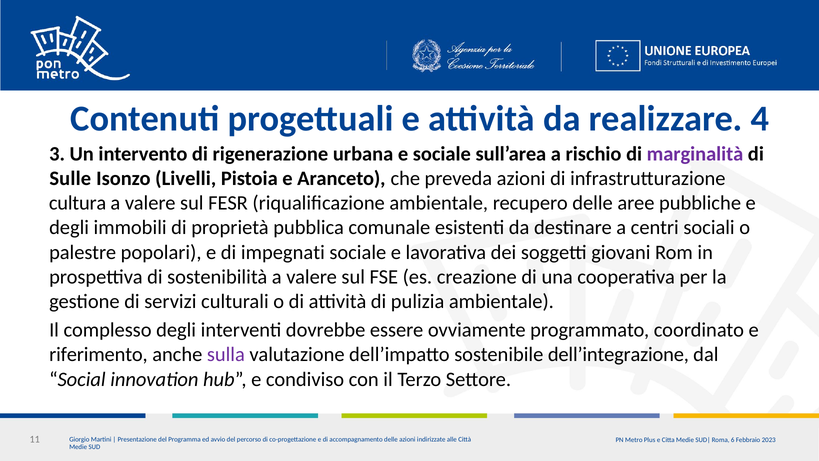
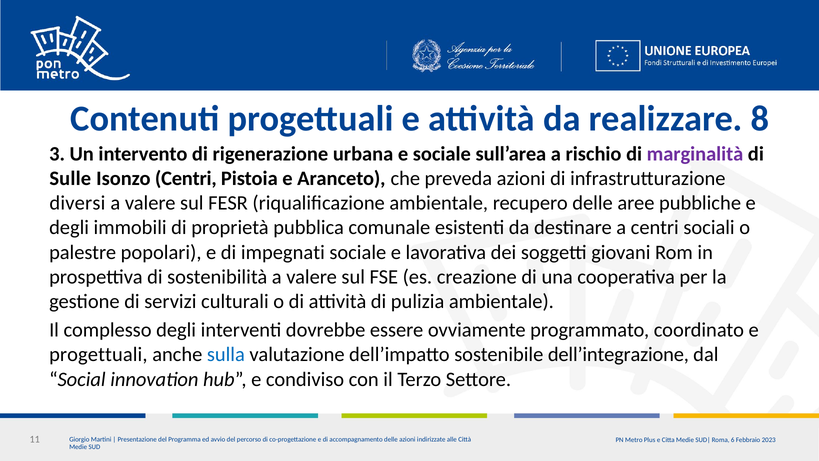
4: 4 -> 8
Isonzo Livelli: Livelli -> Centri
cultura: cultura -> diversi
riferimento at (98, 354): riferimento -> progettuali
sulla colour: purple -> blue
